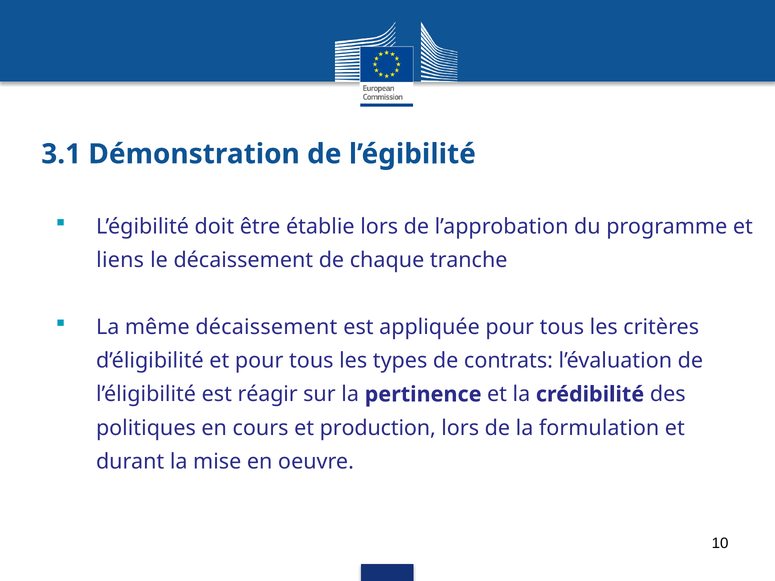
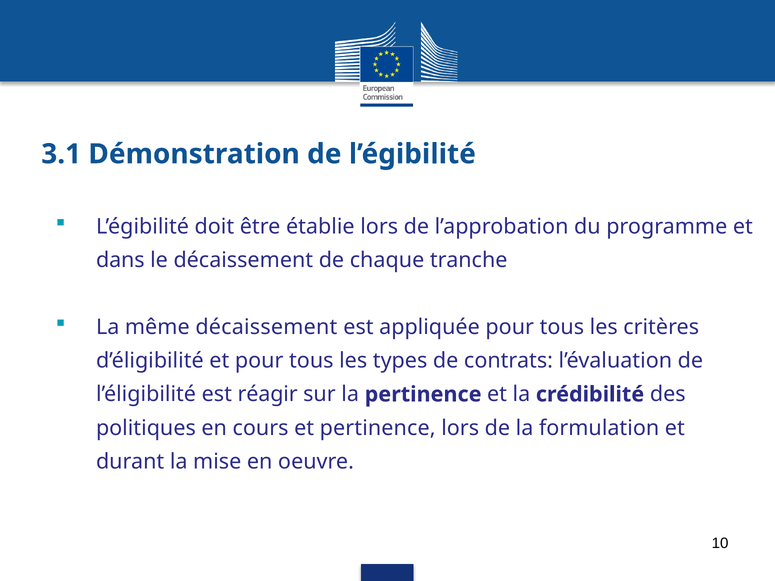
liens: liens -> dans
et production: production -> pertinence
